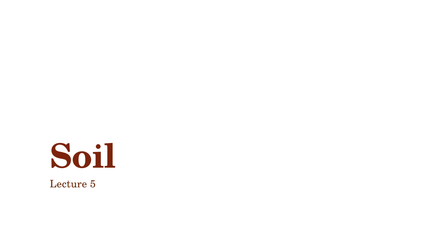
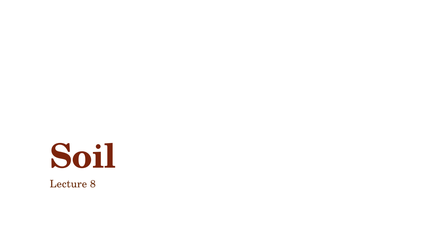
5: 5 -> 8
